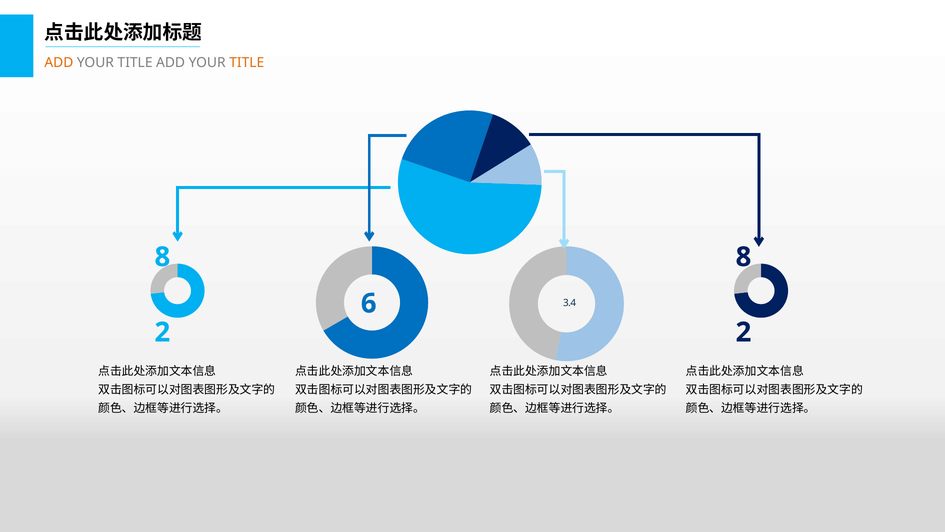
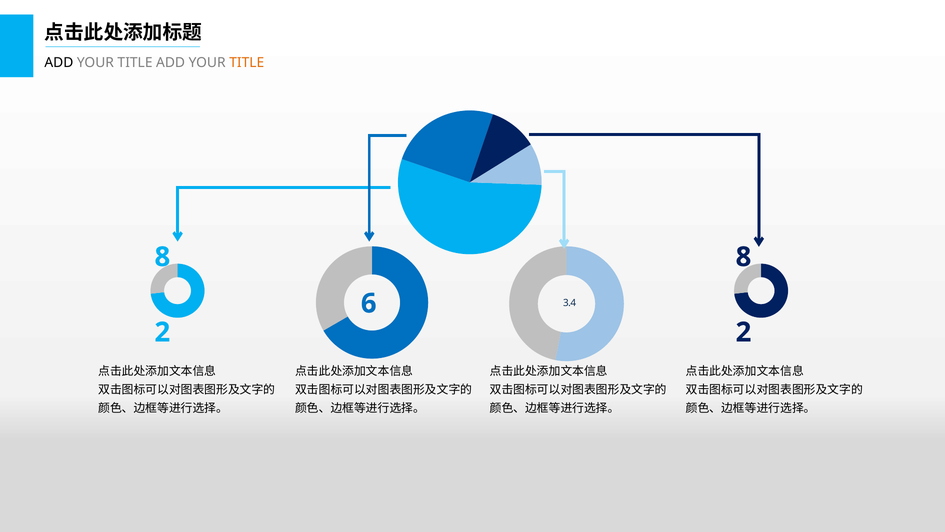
ADD at (59, 63) colour: orange -> black
